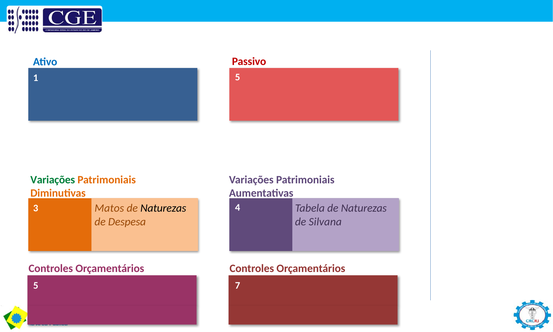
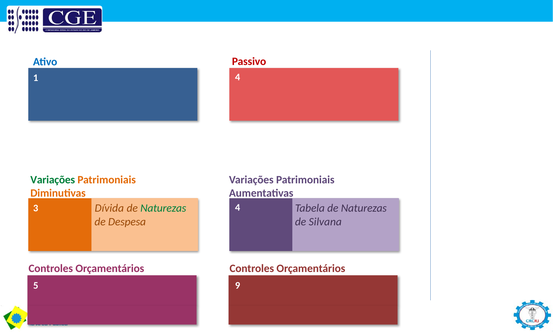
1 5: 5 -> 4
Matos: Matos -> Dívida
Naturezas at (163, 208) colour: black -> green
7: 7 -> 9
